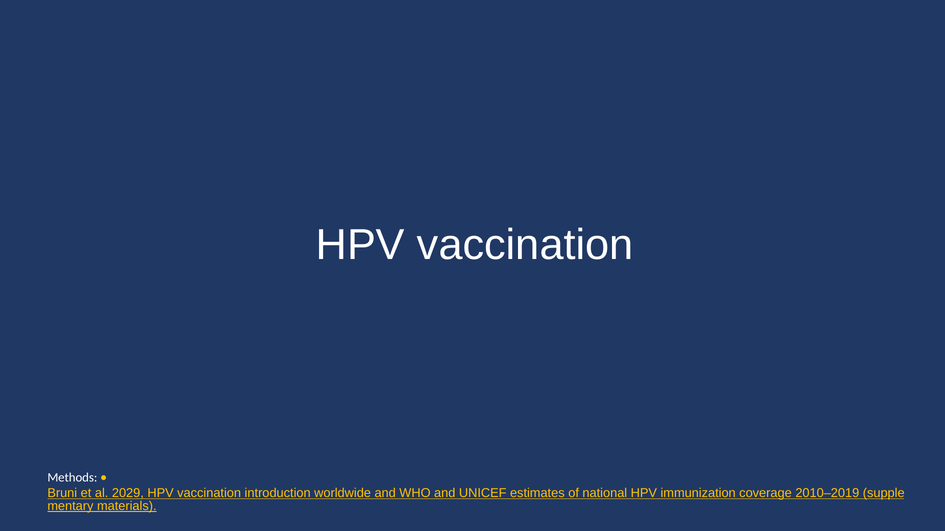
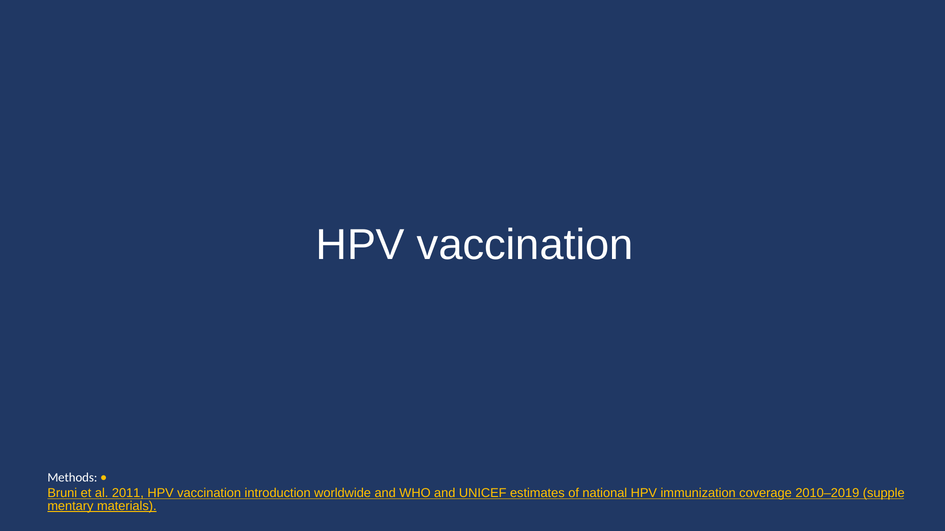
2029: 2029 -> 2011
